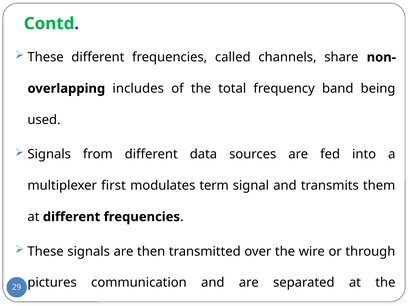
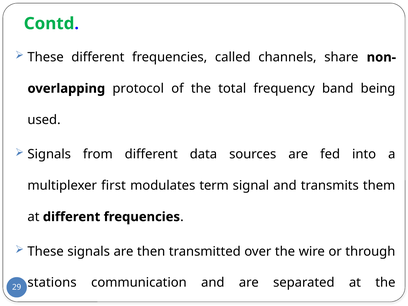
includes: includes -> protocol
pictures: pictures -> stations
